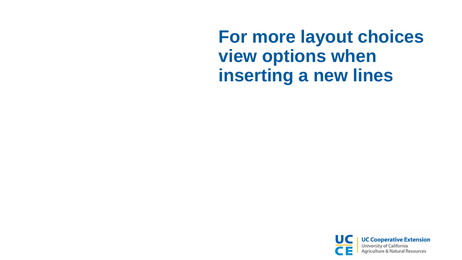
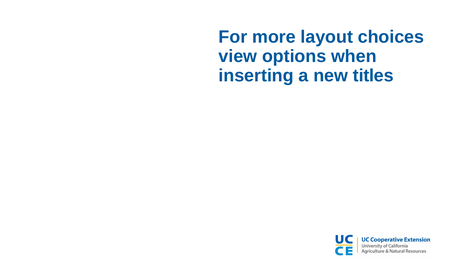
lines: lines -> titles
